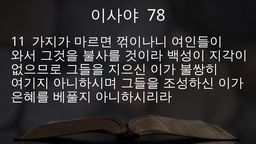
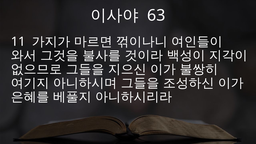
78: 78 -> 63
